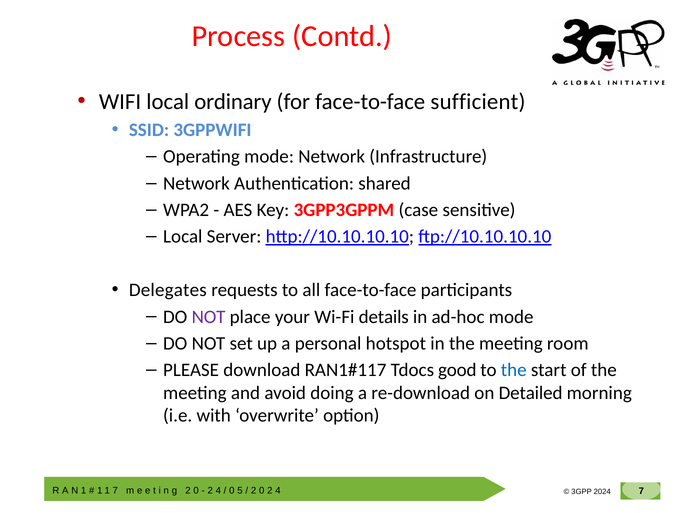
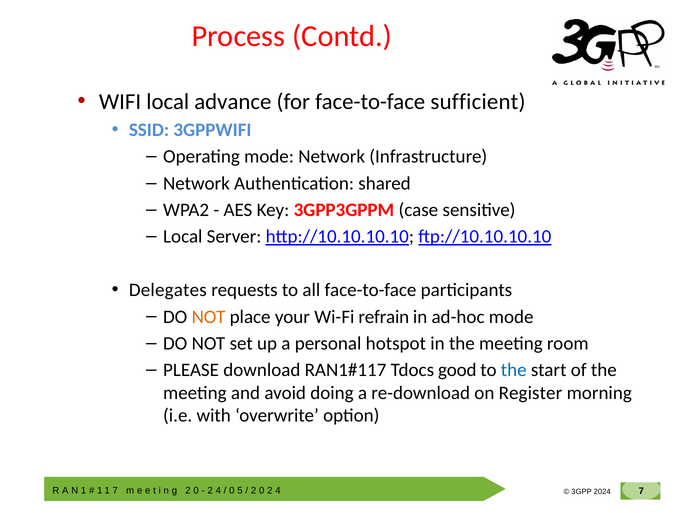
ordinary: ordinary -> advance
NOT at (209, 317) colour: purple -> orange
details: details -> refrain
Detailed: Detailed -> Register
